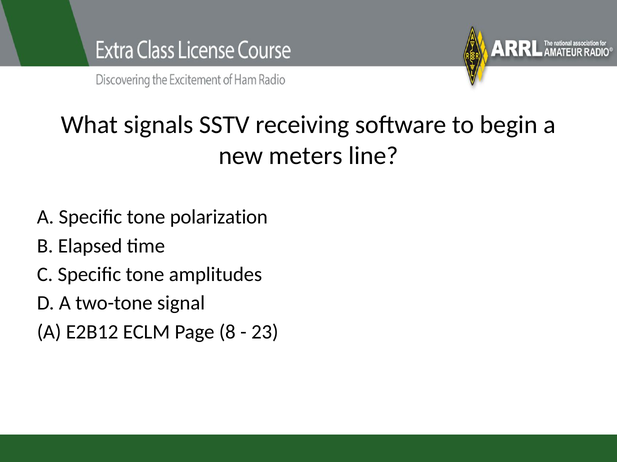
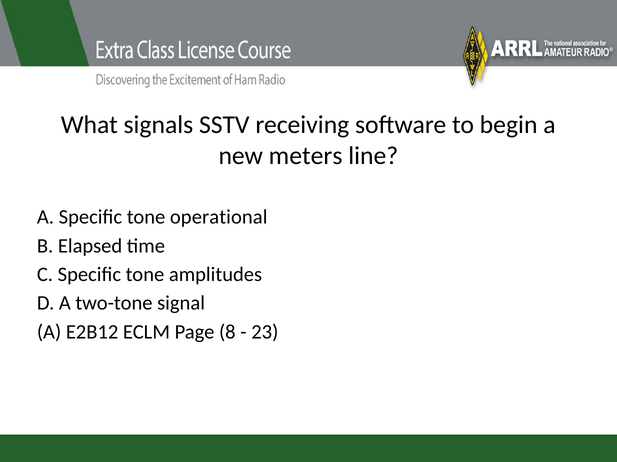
polarization: polarization -> operational
